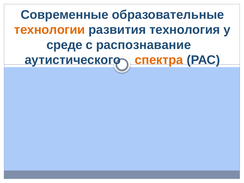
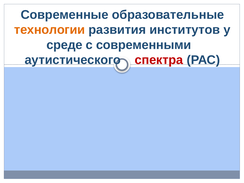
технология: технология -> институтов
распознавание: распознавание -> современными
спектра colour: orange -> red
